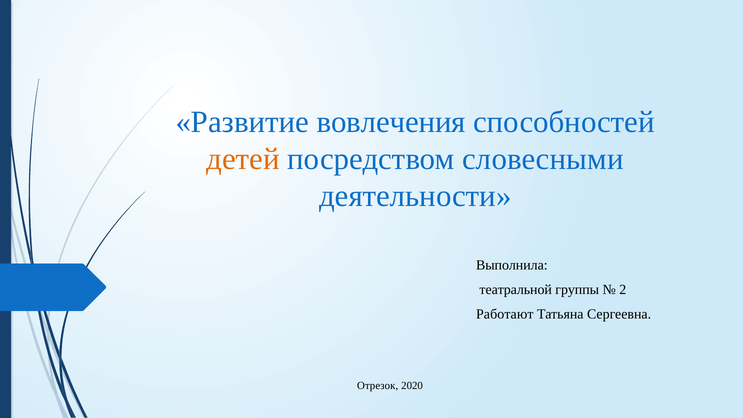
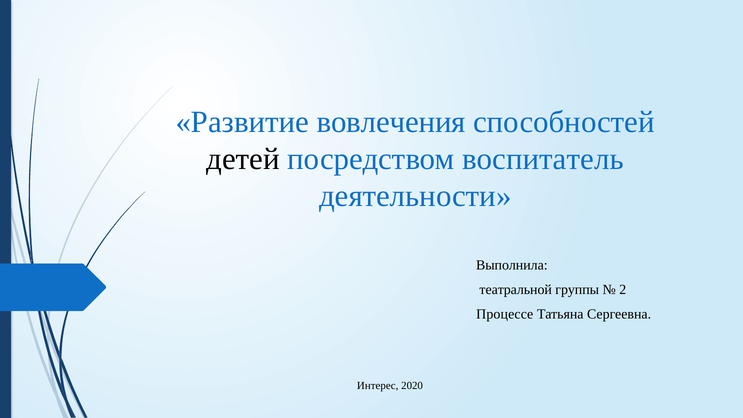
детей colour: orange -> black
словесными: словесными -> воспитатель
Работают: Работают -> Процессе
Отрезок: Отрезок -> Интерес
